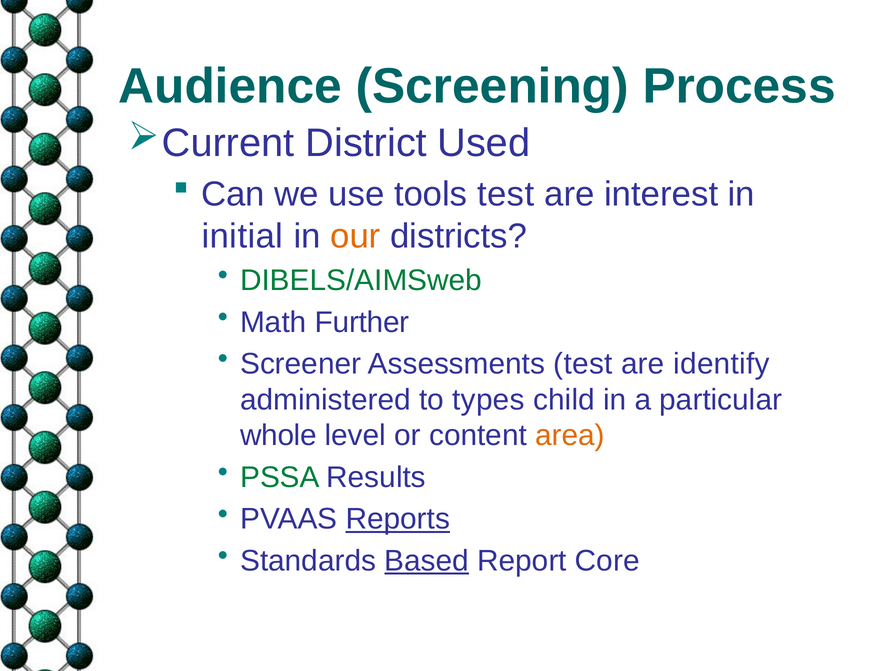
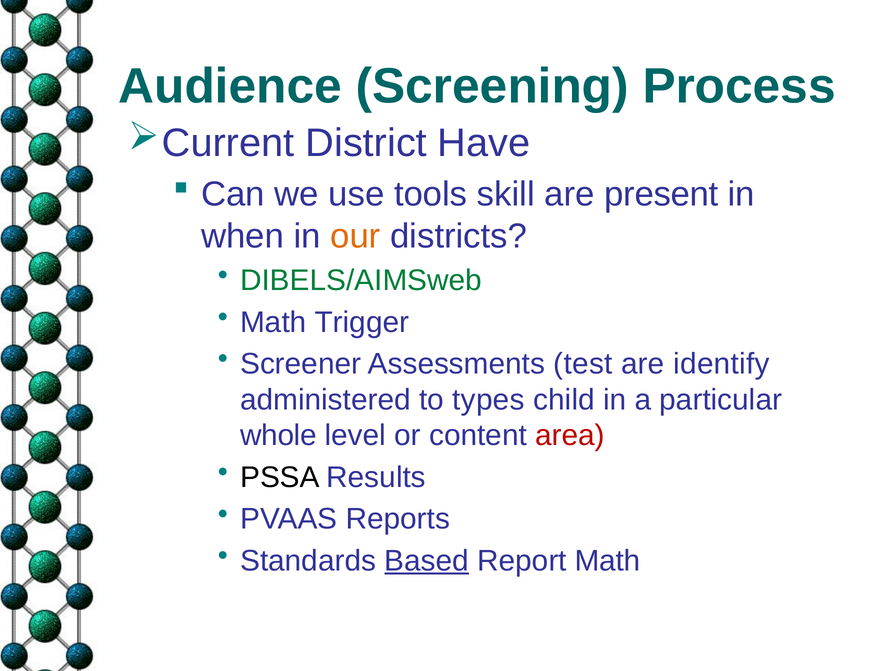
Used: Used -> Have
tools test: test -> skill
interest: interest -> present
initial: initial -> when
Further: Further -> Trigger
area colour: orange -> red
PSSA colour: green -> black
Reports underline: present -> none
Report Core: Core -> Math
